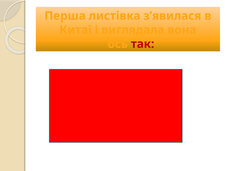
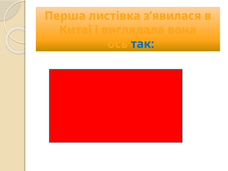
так colour: red -> blue
